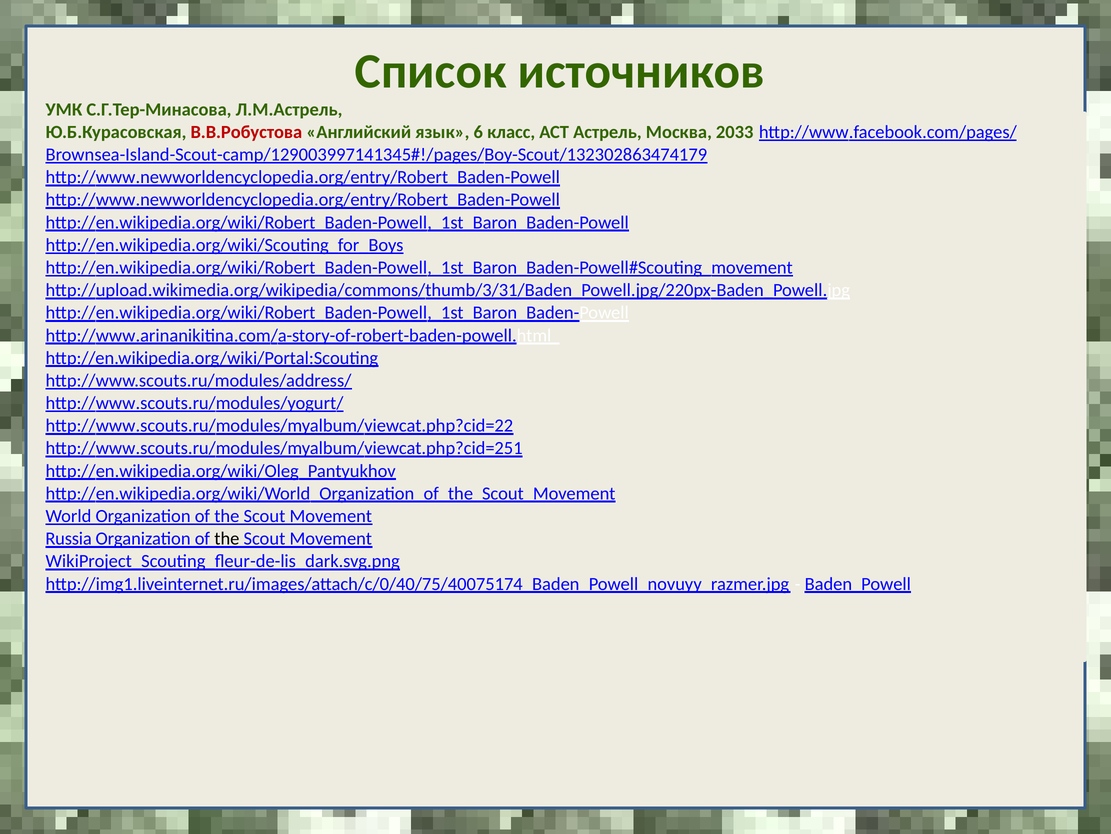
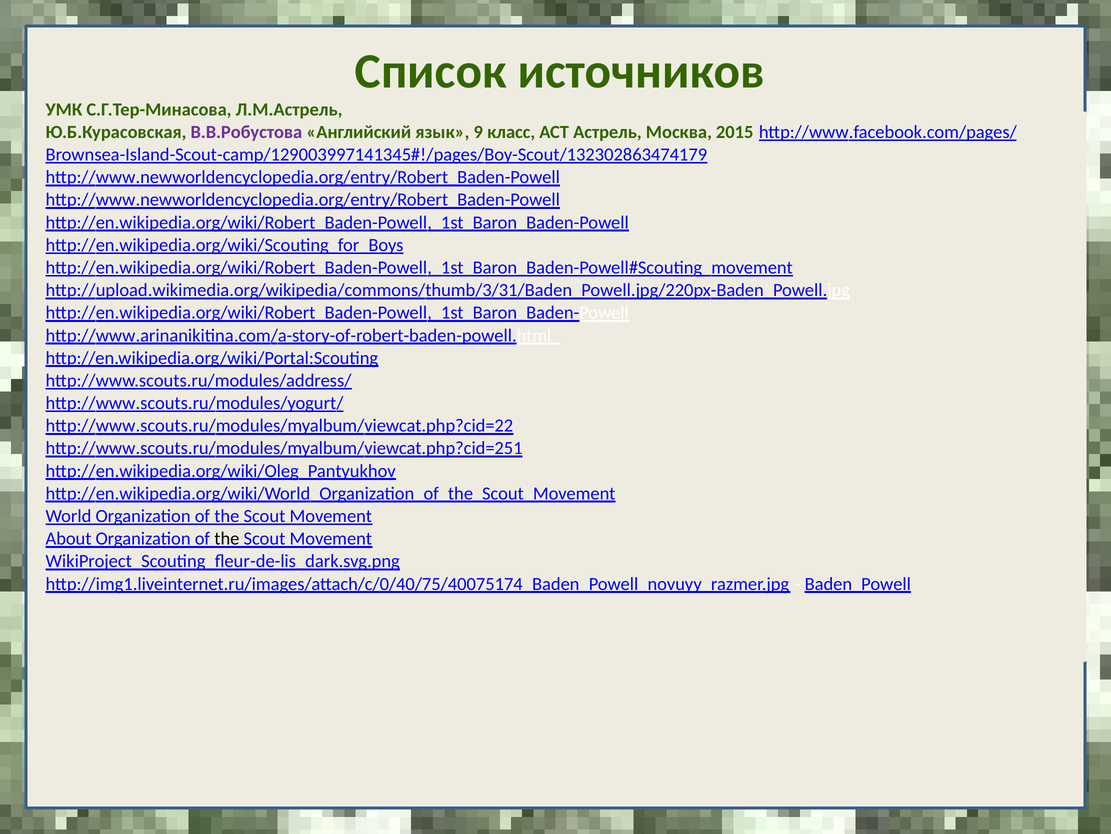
В.В.Робустова colour: red -> purple
6: 6 -> 9
2033: 2033 -> 2015
Russia: Russia -> About
